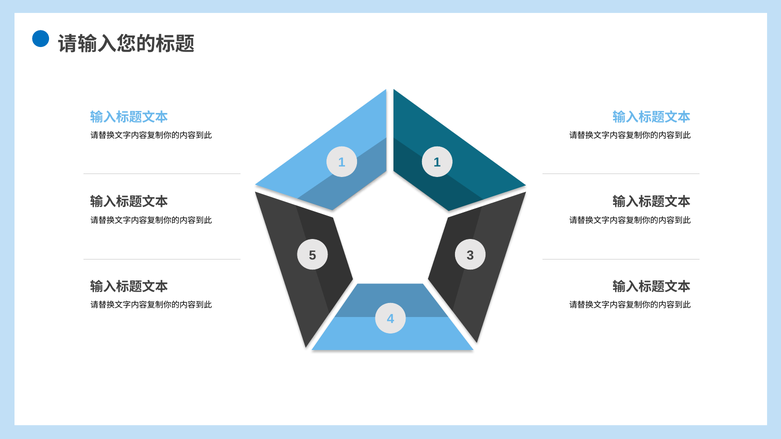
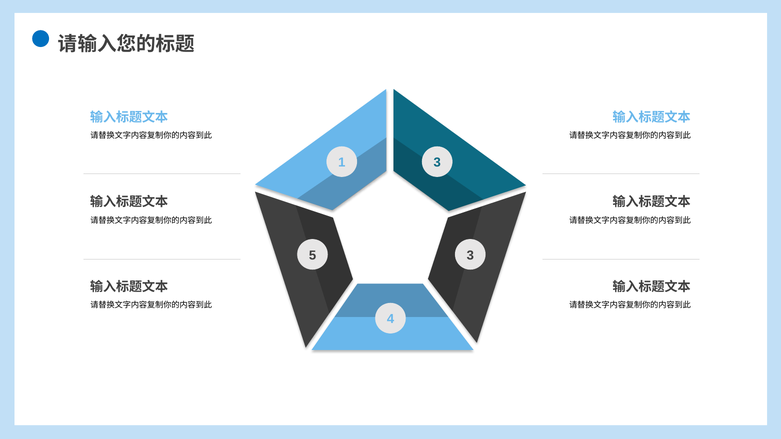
1 1: 1 -> 3
